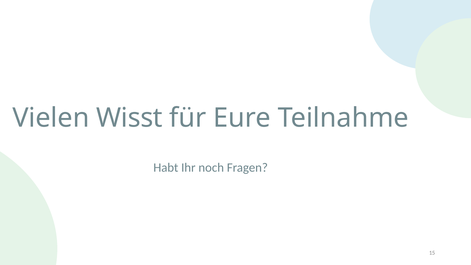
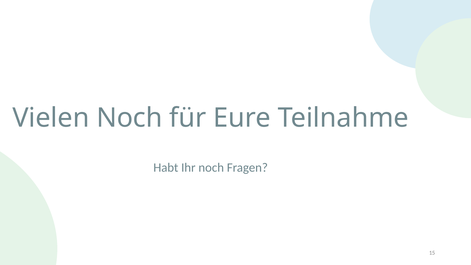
Wisst at (129, 118): Wisst -> Noch
